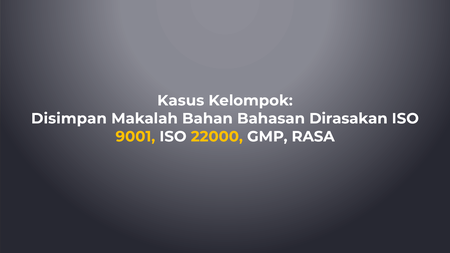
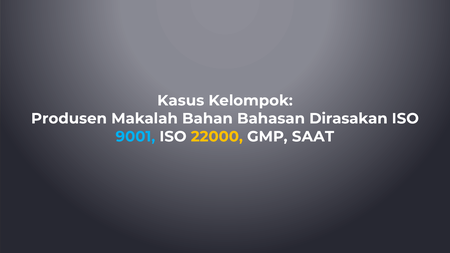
Disimpan: Disimpan -> Produsen
9001 colour: yellow -> light blue
RASA: RASA -> SAAT
